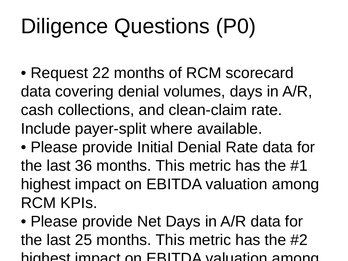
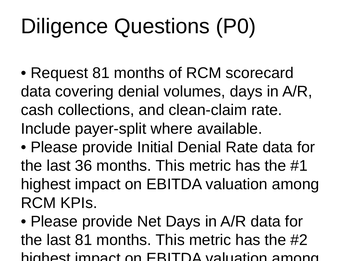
Request 22: 22 -> 81
last 25: 25 -> 81
